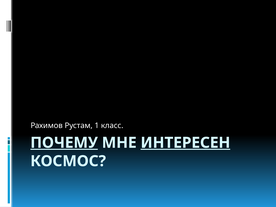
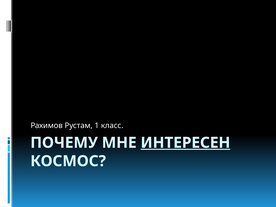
ПОЧЕМУ underline: present -> none
